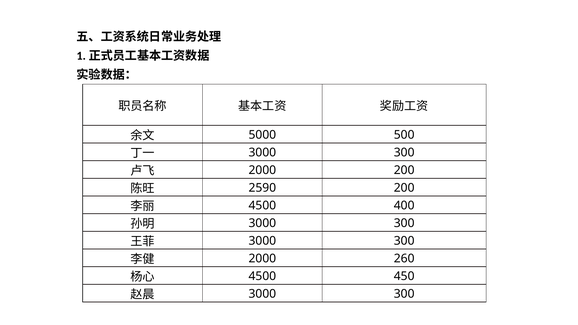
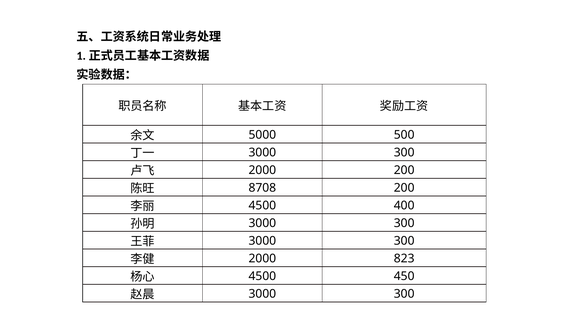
2590: 2590 -> 8708
260: 260 -> 823
